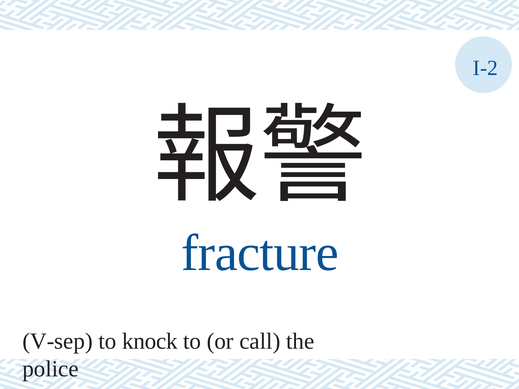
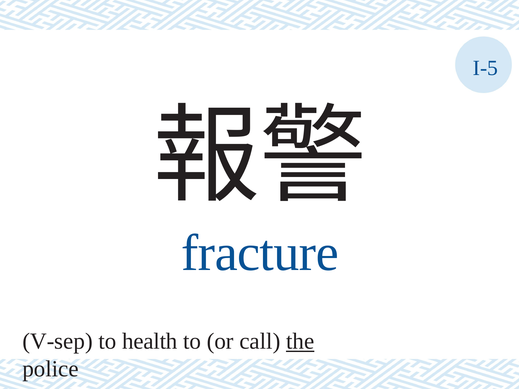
I-2: I-2 -> I-5
knock: knock -> health
the underline: none -> present
